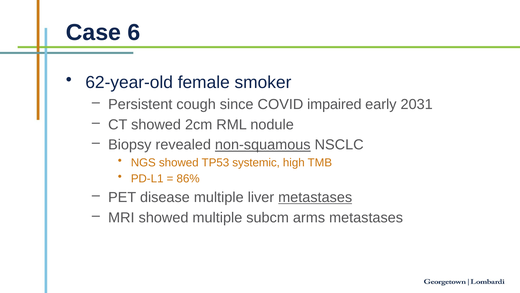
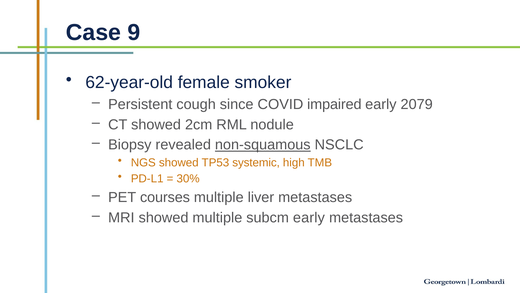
6: 6 -> 9
2031: 2031 -> 2079
86%: 86% -> 30%
disease: disease -> courses
metastases at (315, 197) underline: present -> none
subcm arms: arms -> early
